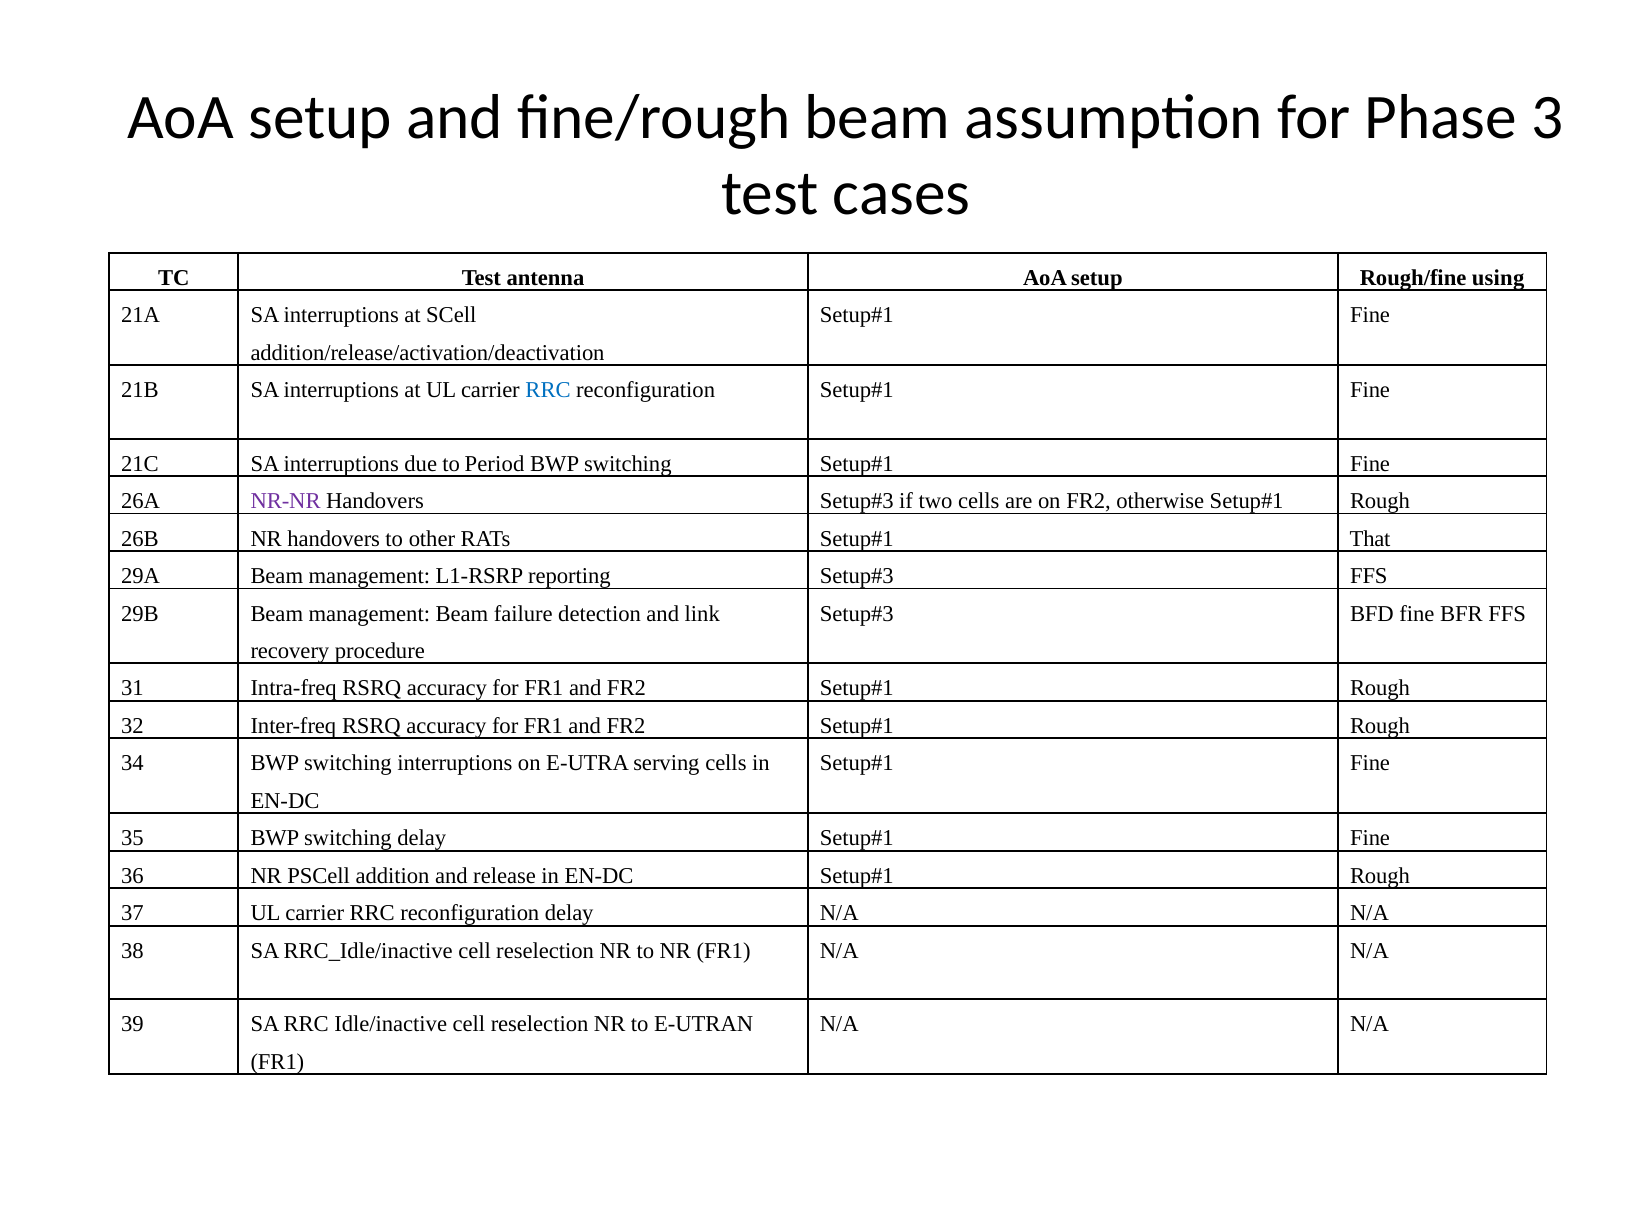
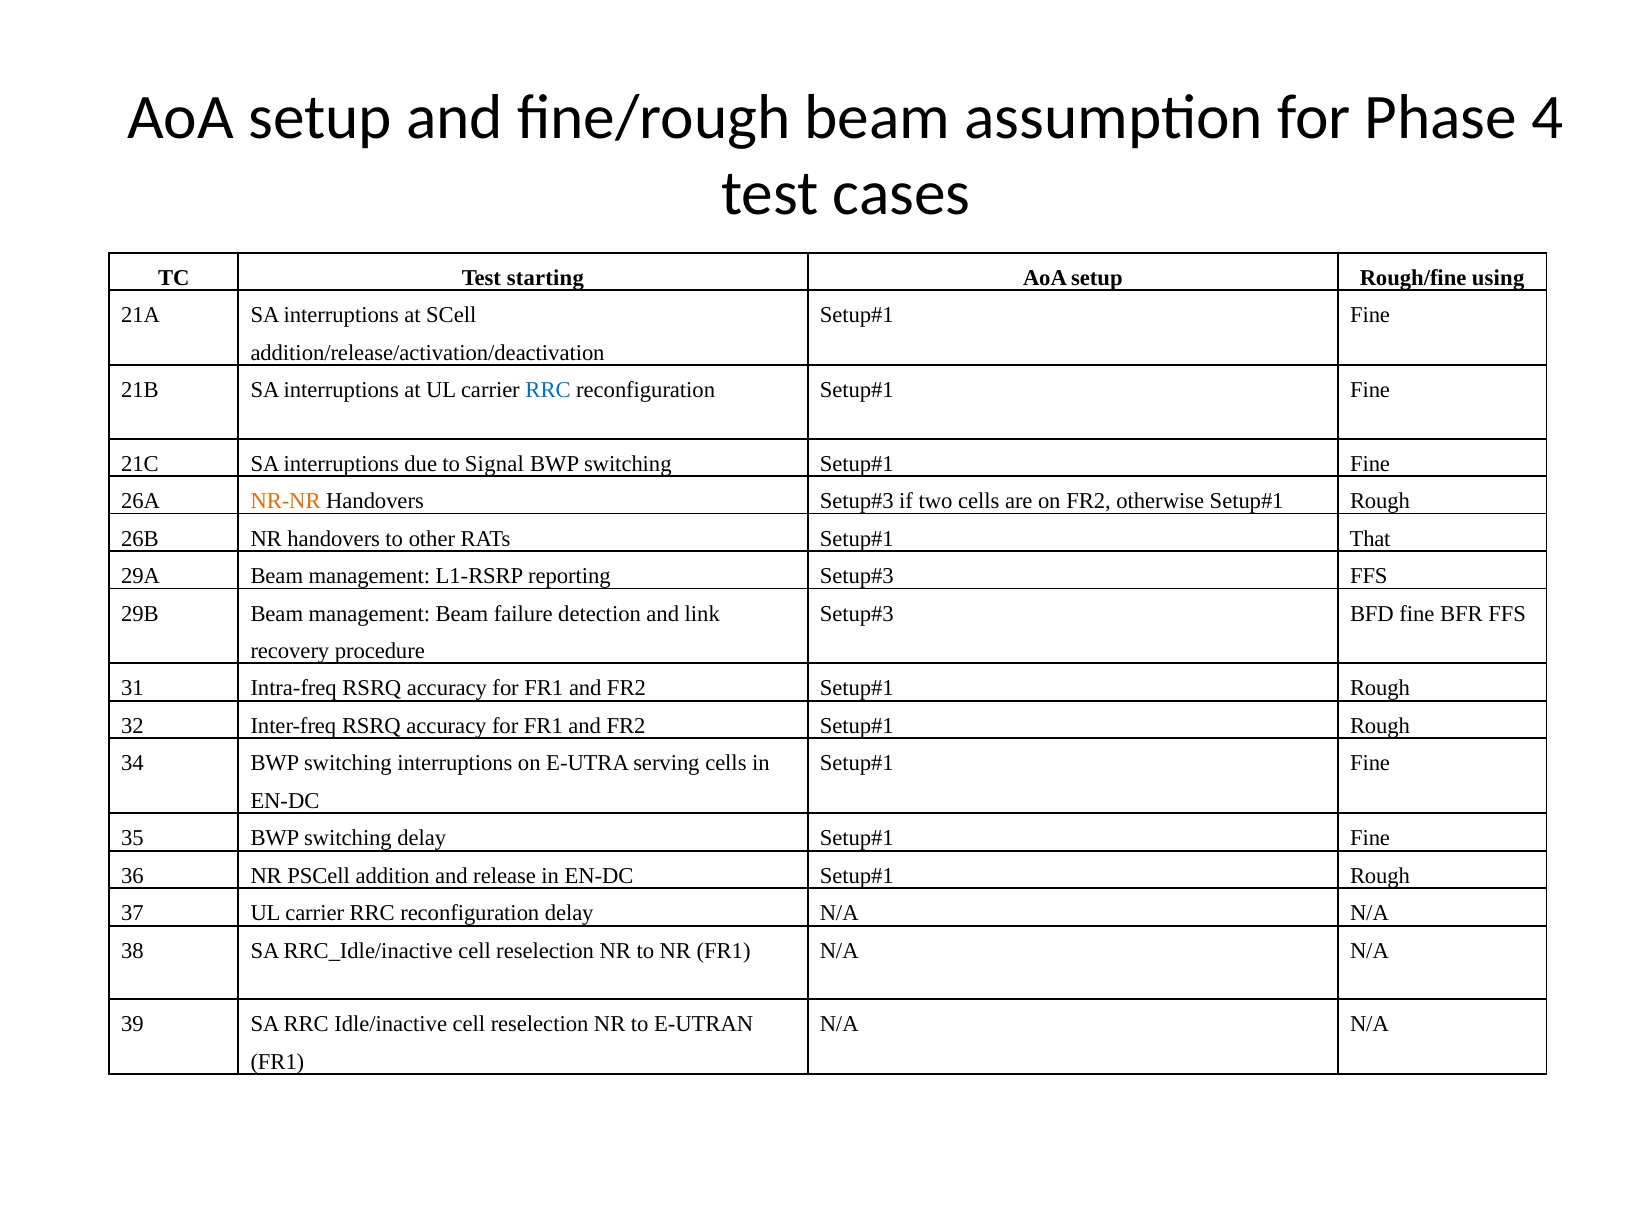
3: 3 -> 4
antenna: antenna -> starting
Period: Period -> Signal
NR-NR colour: purple -> orange
